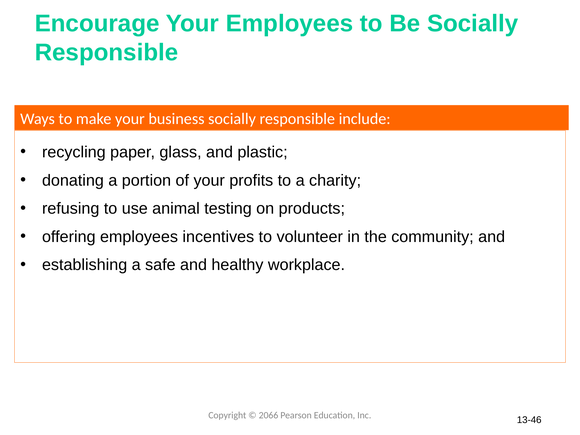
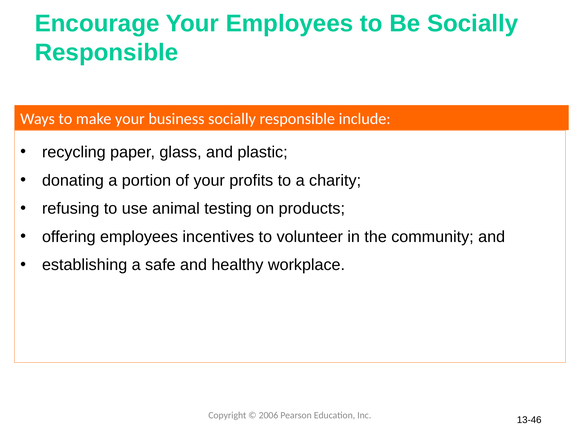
2066: 2066 -> 2006
